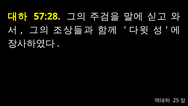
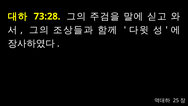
57:28: 57:28 -> 73:28
